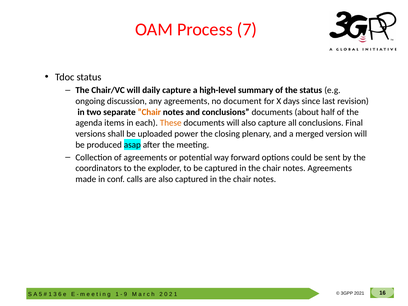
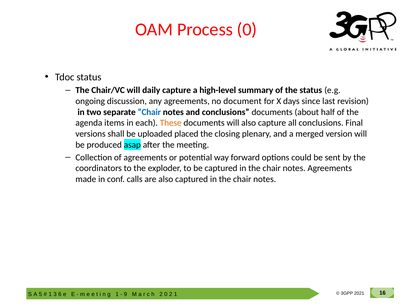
Process 7: 7 -> 0
”Chair colour: orange -> blue
power: power -> placed
